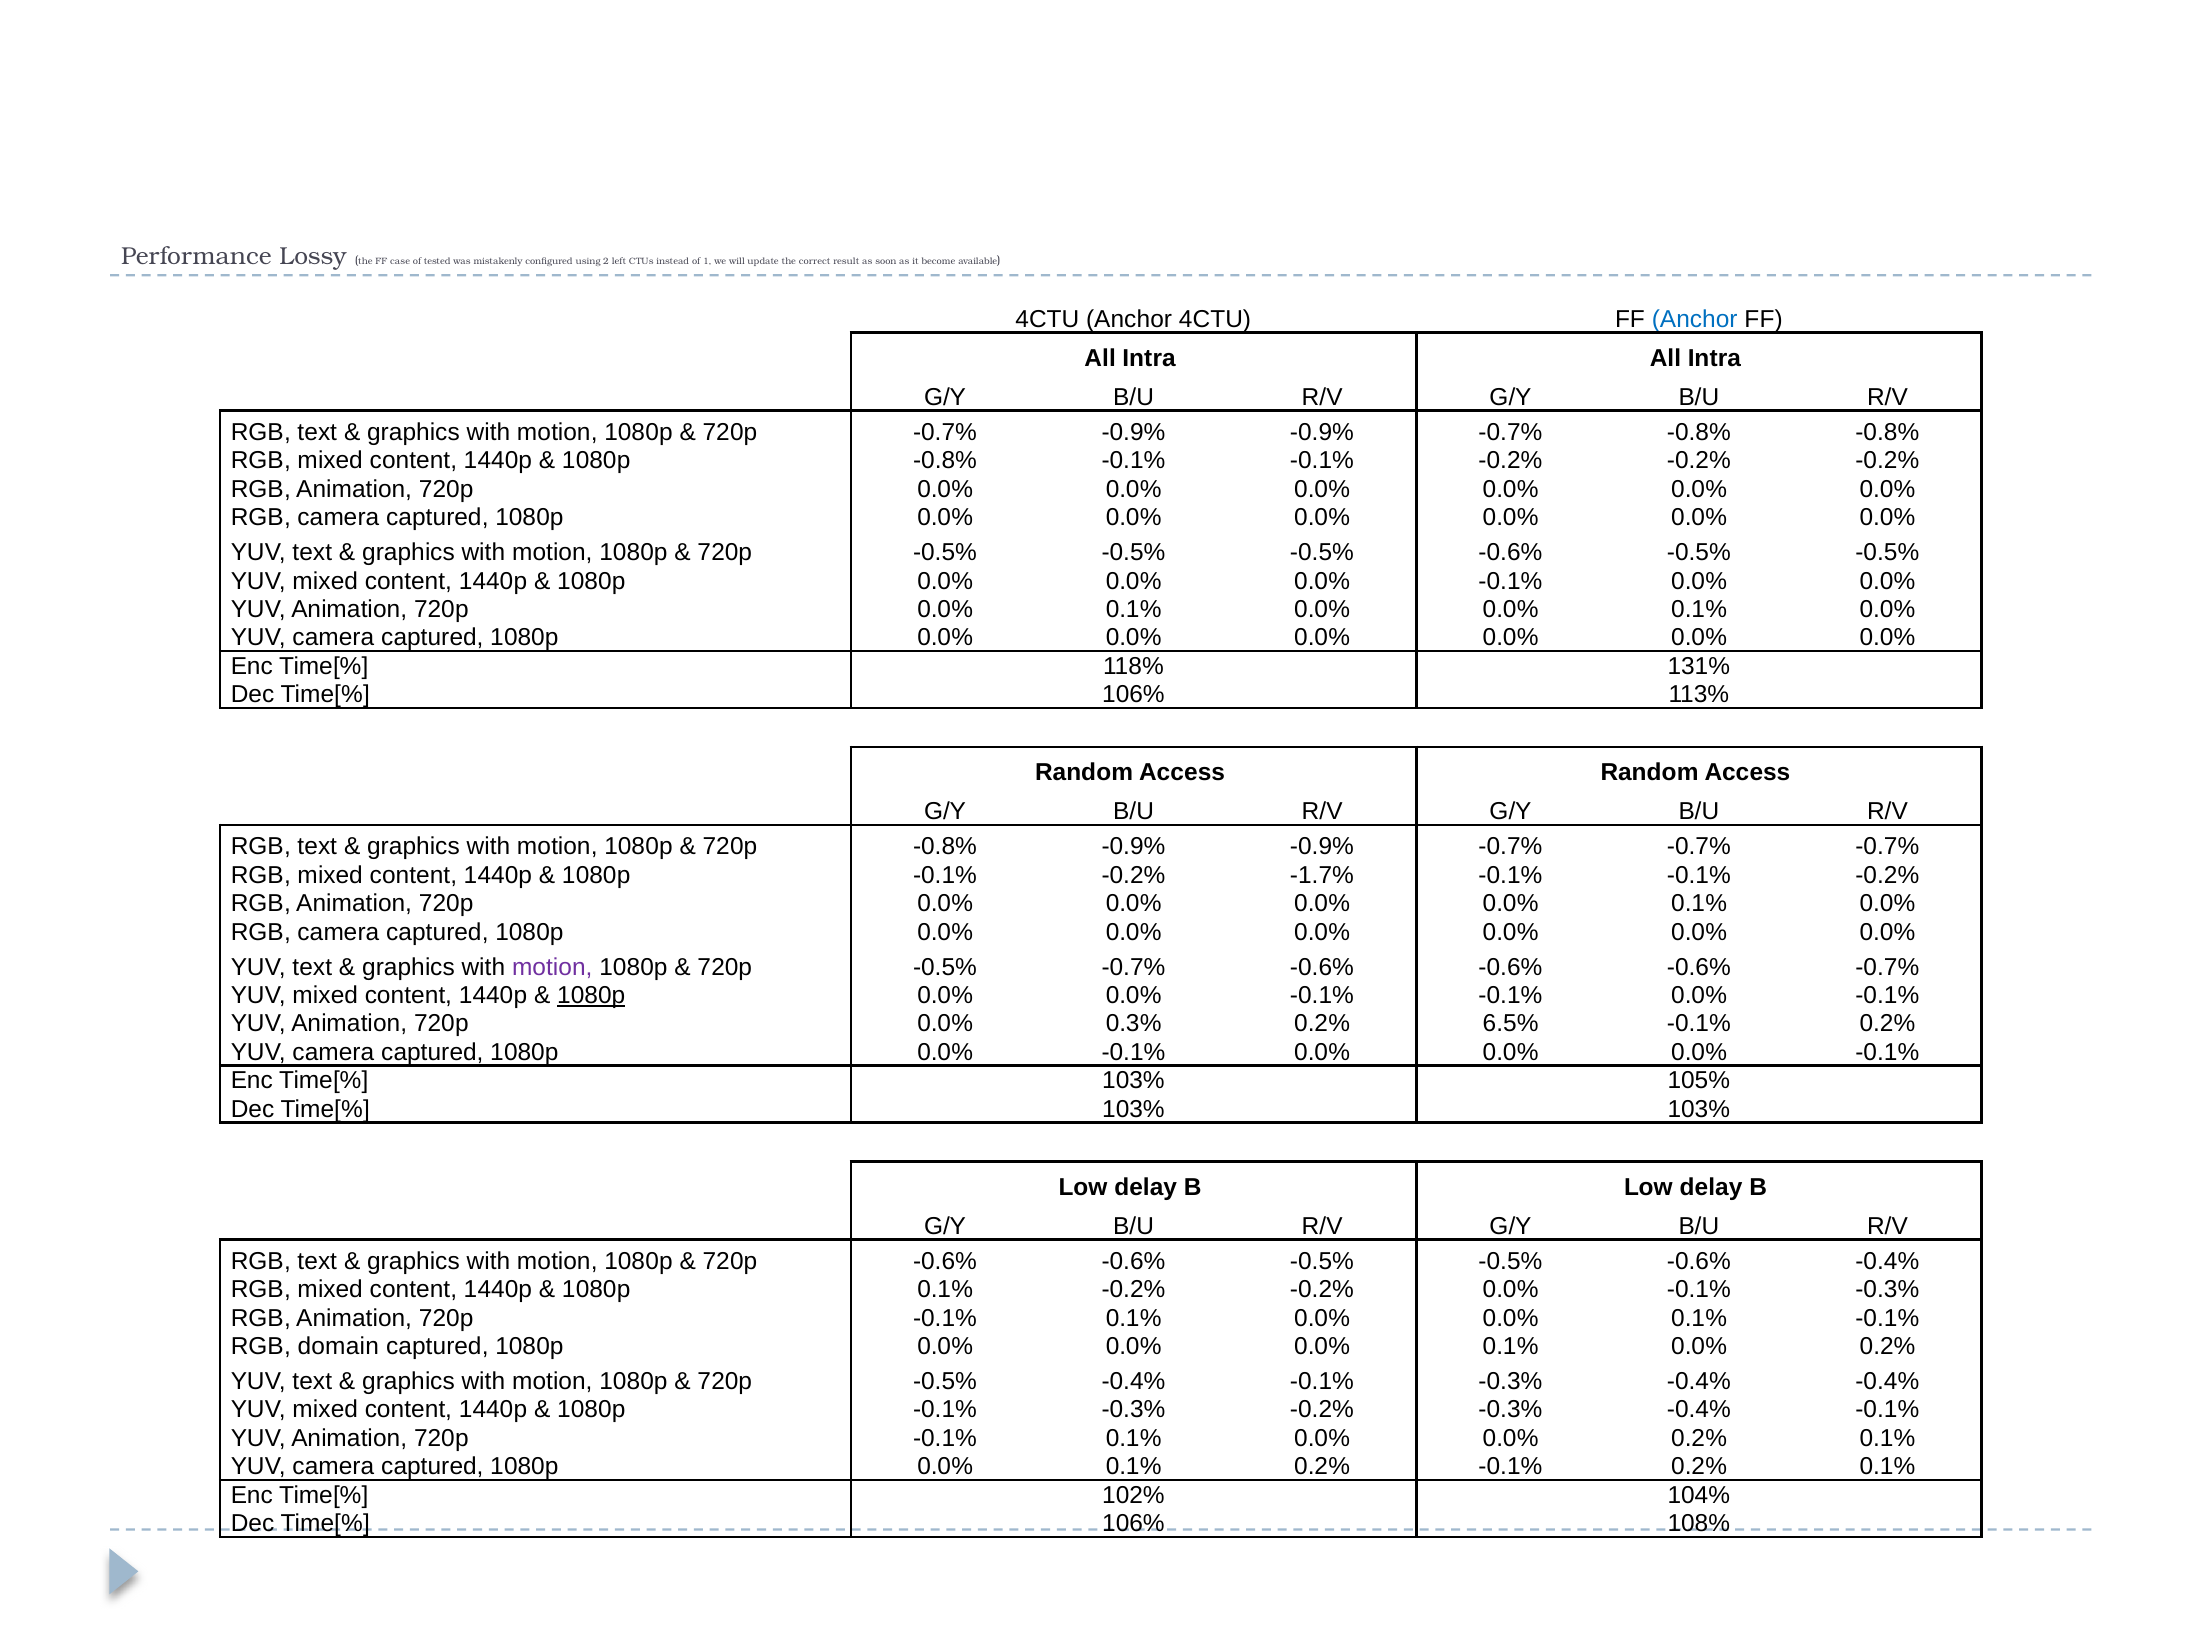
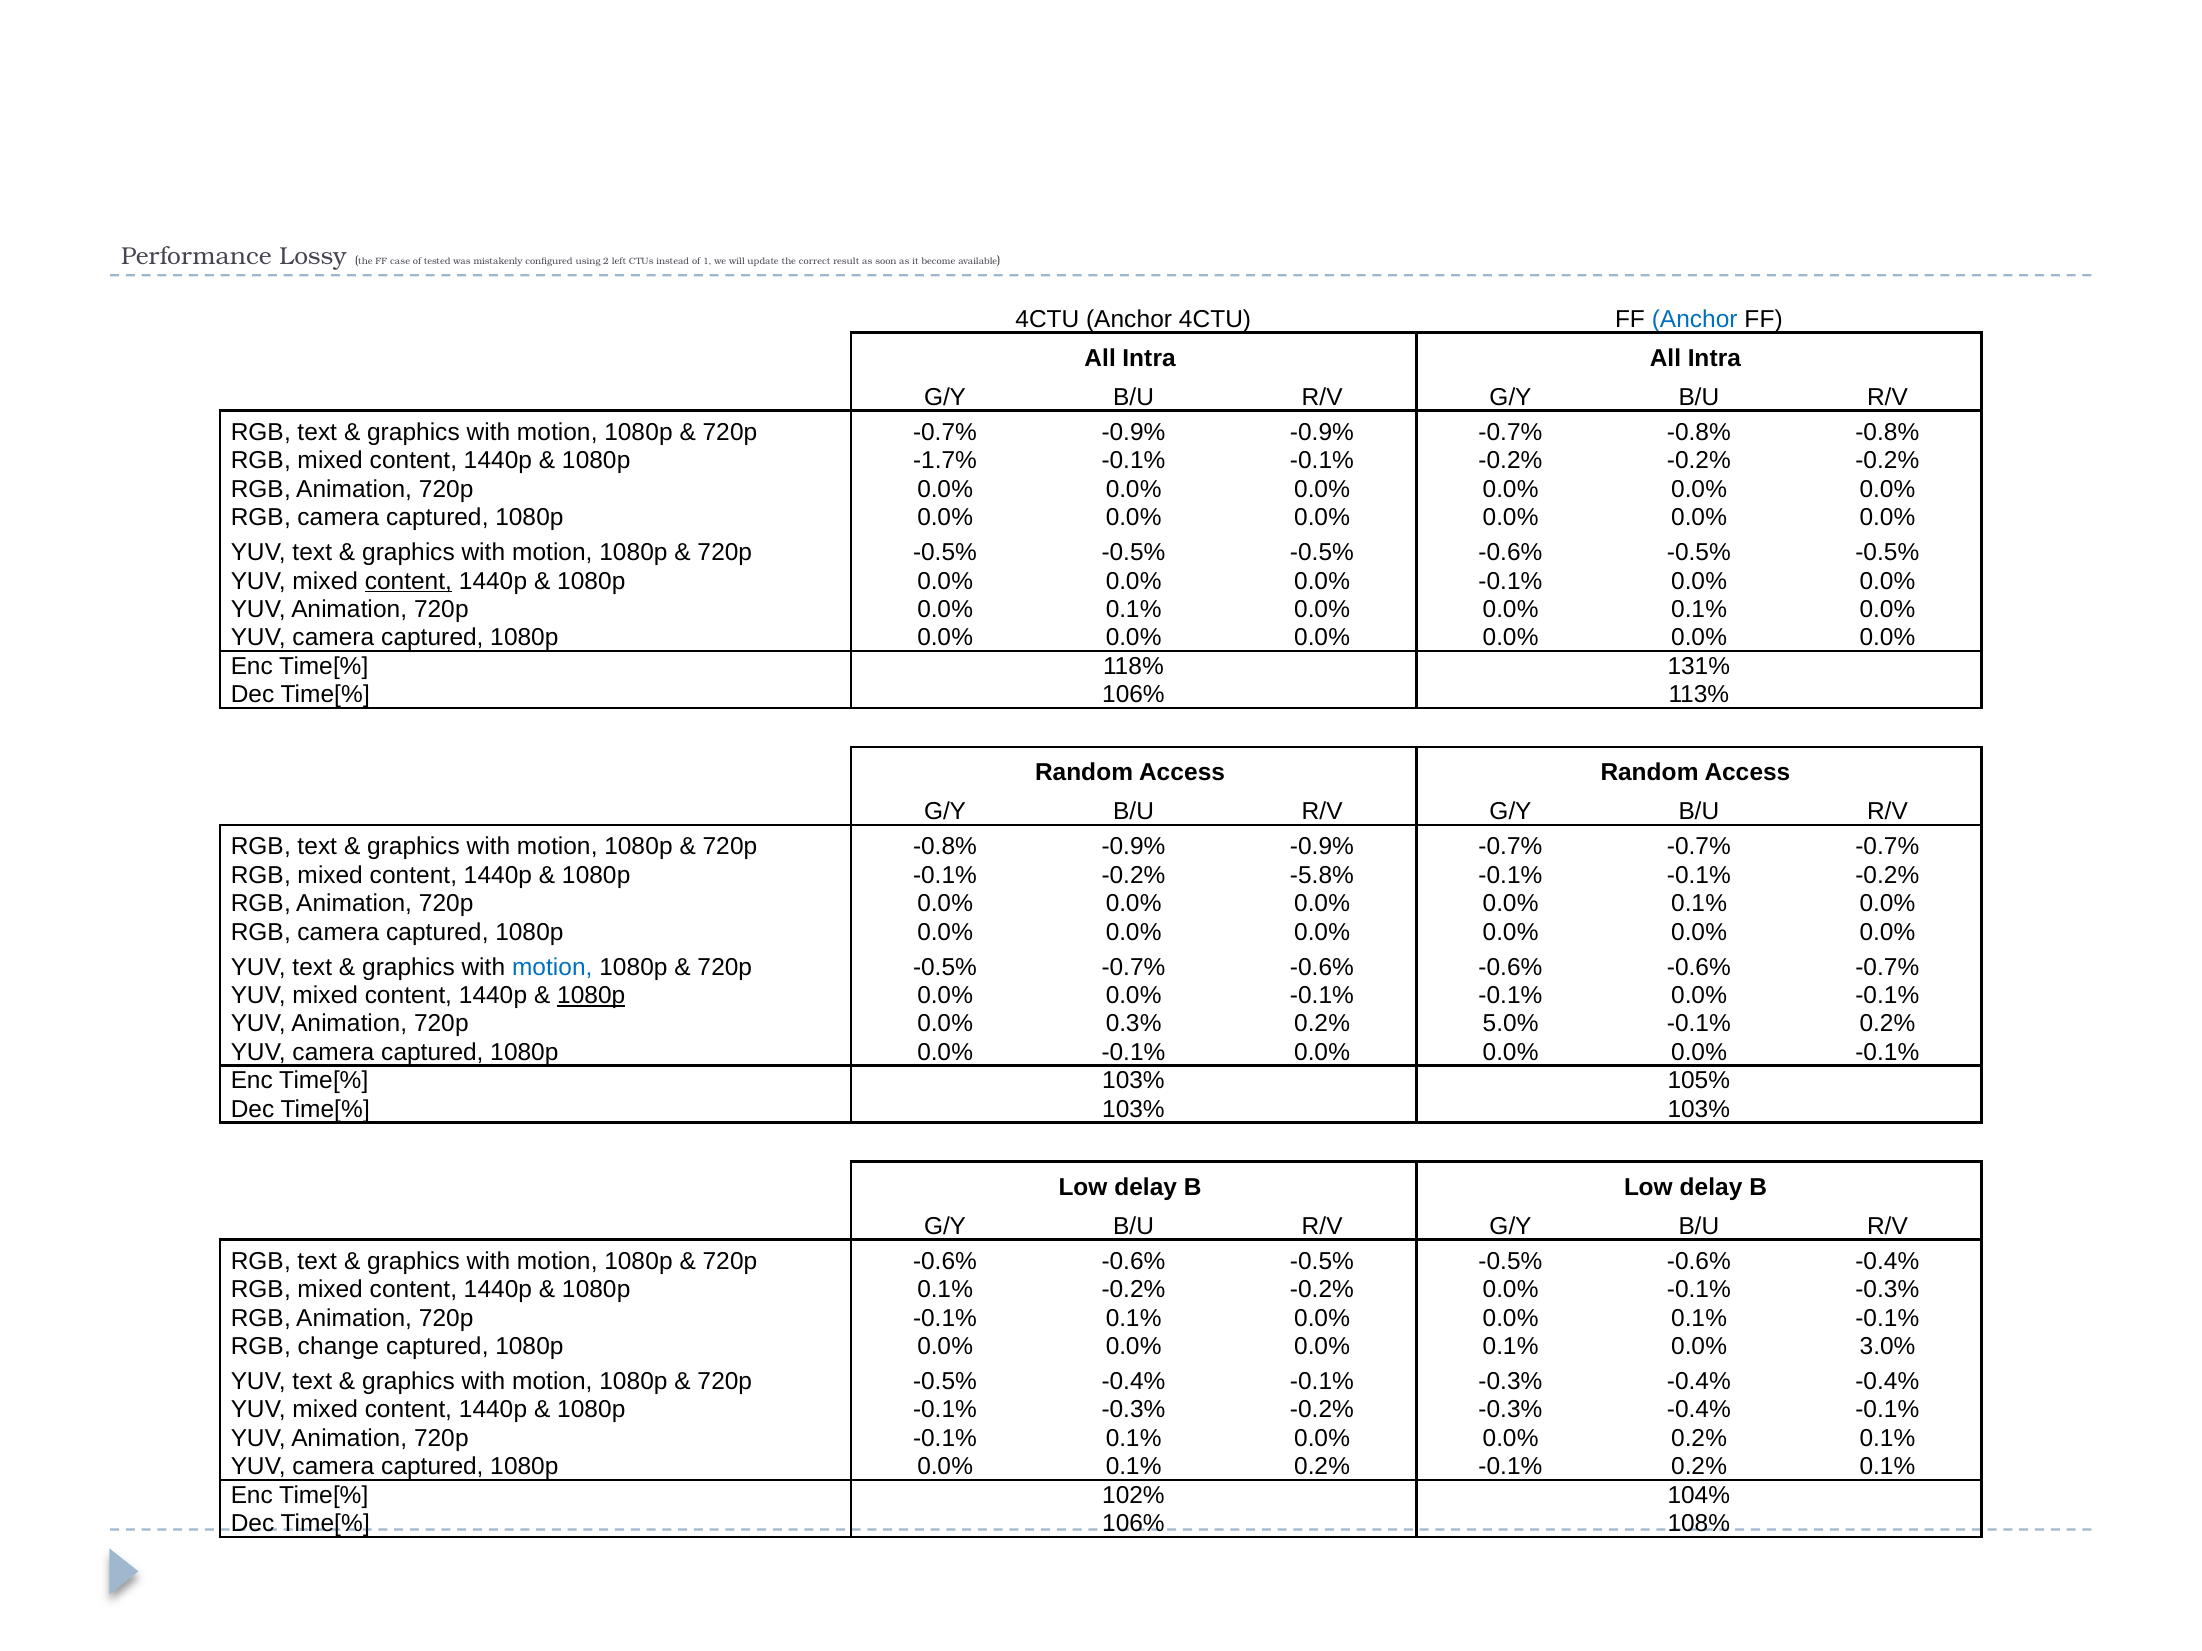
1080p -0.8%: -0.8% -> -1.7%
content at (408, 581) underline: none -> present
-1.7%: -1.7% -> -5.8%
motion at (552, 967) colour: purple -> blue
6.5%: 6.5% -> 5.0%
domain: domain -> change
0.1% 0.0% 0.2%: 0.2% -> 3.0%
